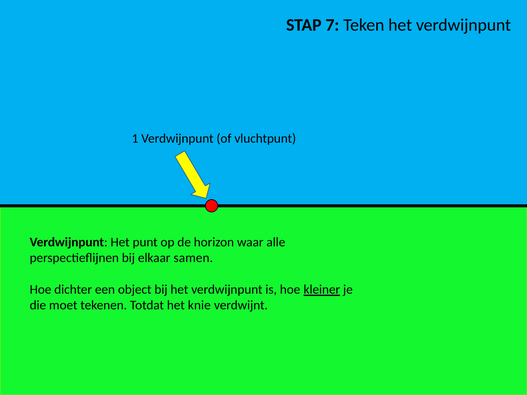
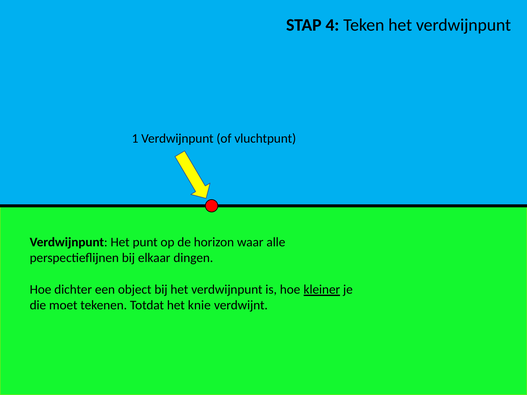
7: 7 -> 4
samen: samen -> dingen
